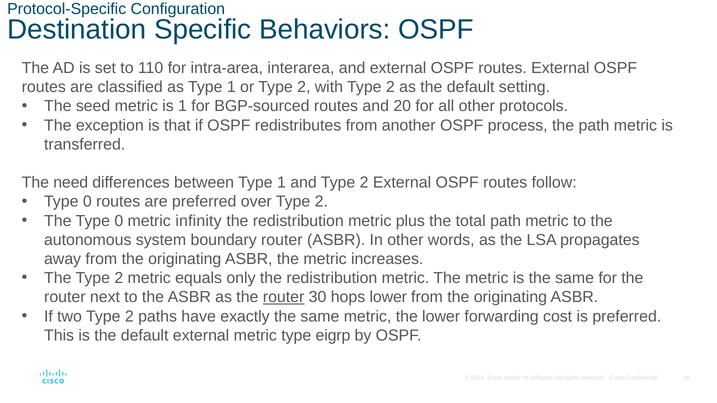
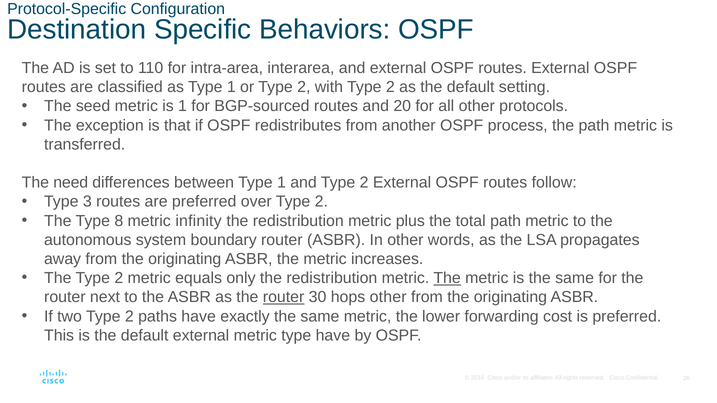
0 at (87, 202): 0 -> 3
The Type 0: 0 -> 8
The at (447, 278) underline: none -> present
hops lower: lower -> other
type eigrp: eigrp -> have
